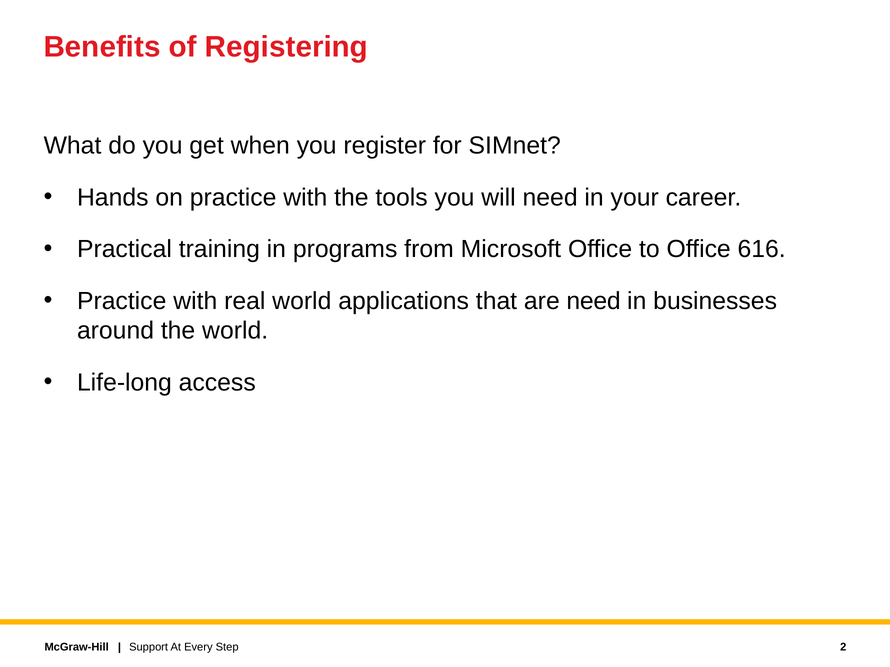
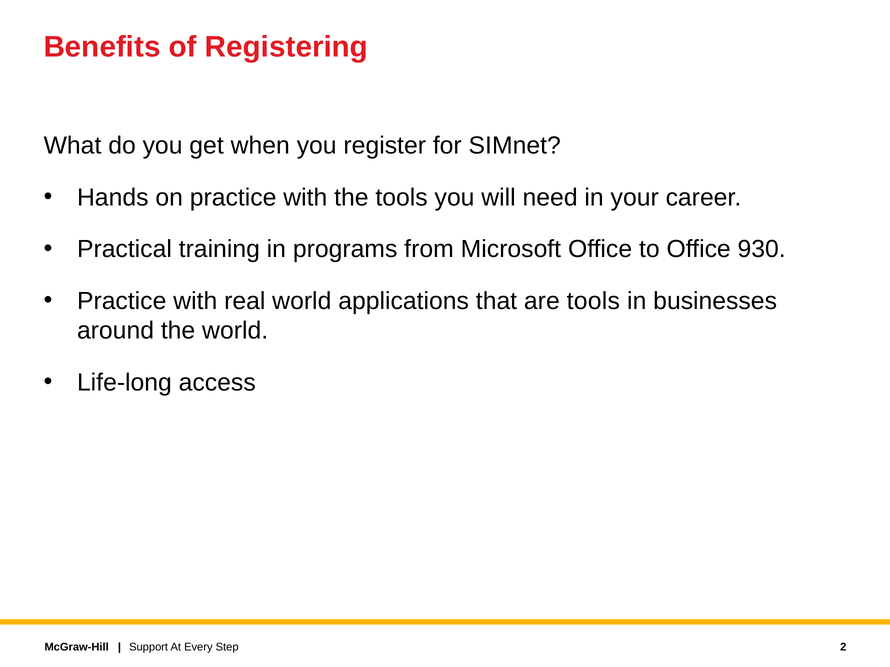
616: 616 -> 930
are need: need -> tools
